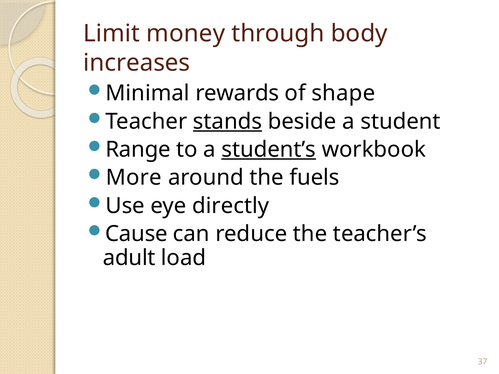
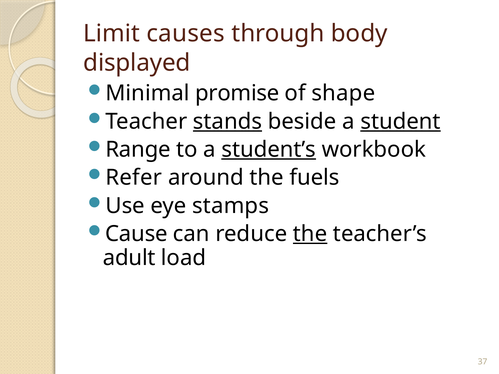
money: money -> causes
increases: increases -> displayed
rewards: rewards -> promise
student underline: none -> present
More: More -> Refer
directly: directly -> stamps
the at (310, 234) underline: none -> present
